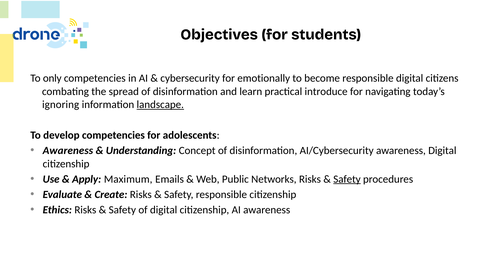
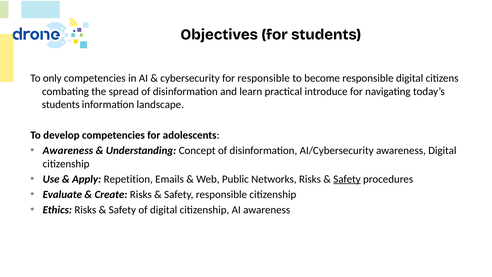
for emotionally: emotionally -> responsible
ignoring at (61, 105): ignoring -> students
landscape underline: present -> none
Maximum: Maximum -> Repetition
